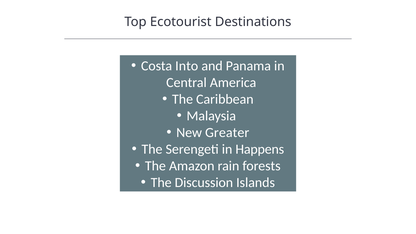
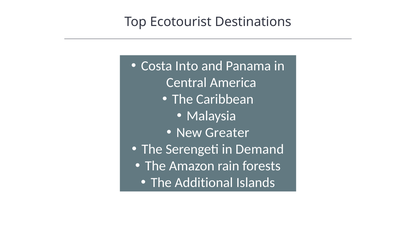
Happens: Happens -> Demand
Discussion: Discussion -> Additional
